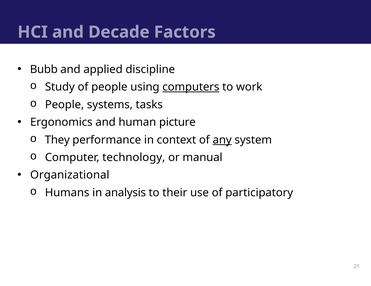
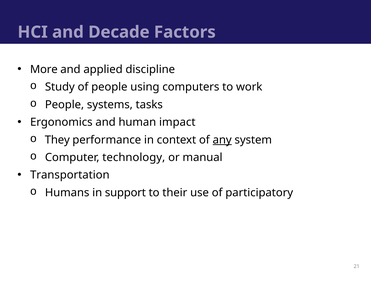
Bubb: Bubb -> More
computers underline: present -> none
picture: picture -> impact
Organizational: Organizational -> Transportation
analysis: analysis -> support
